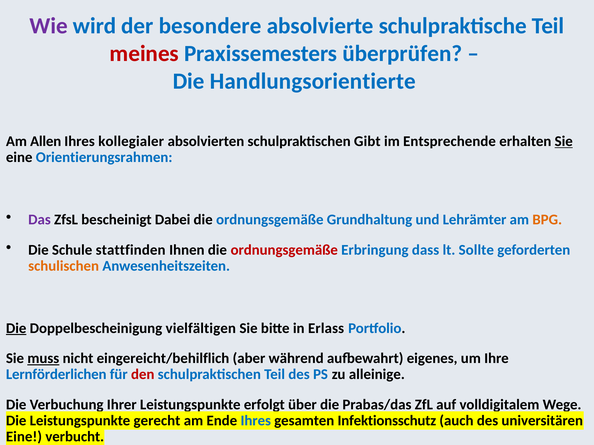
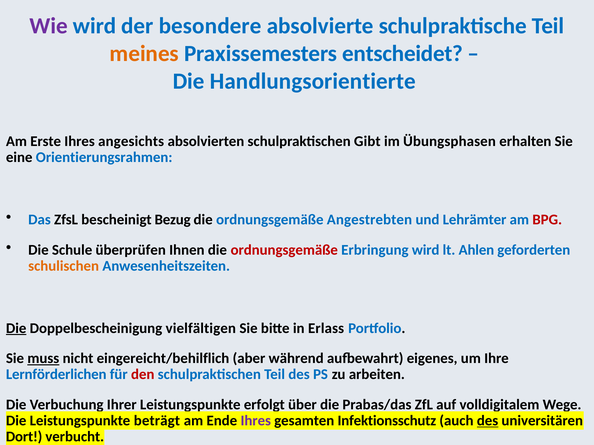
meines colour: red -> orange
überprüfen: überprüfen -> entscheidet
Allen: Allen -> Erste
kollegialer: kollegialer -> angesichts
Entsprechende: Entsprechende -> Übungsphasen
Sie at (564, 141) underline: present -> none
Das colour: purple -> blue
Dabei: Dabei -> Bezug
Grundhaltung: Grundhaltung -> Angestrebten
BPG colour: orange -> red
stattfinden: stattfinden -> überprüfen
Erbringung dass: dass -> wird
Sollte: Sollte -> Ahlen
alleinige: alleinige -> arbeiten
gerecht: gerecht -> beträgt
Ihres at (256, 421) colour: blue -> purple
des at (488, 421) underline: none -> present
Eine at (24, 437): Eine -> Dort
